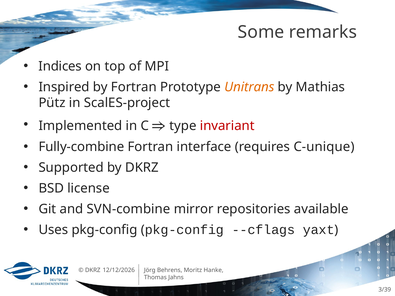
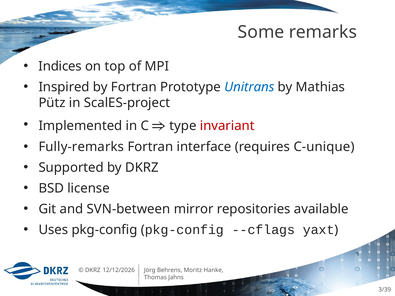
Unitrans colour: orange -> blue
Fully-combine: Fully-combine -> Fully-remarks
SVN-combine: SVN-combine -> SVN-between
